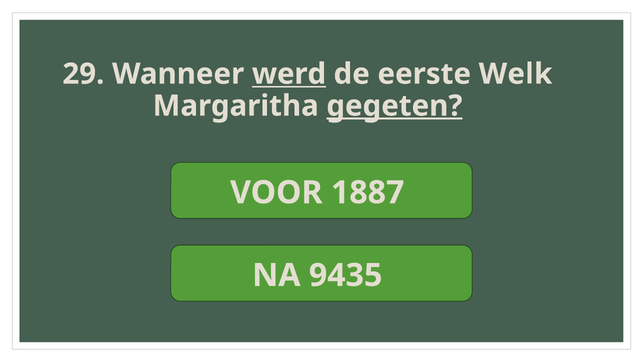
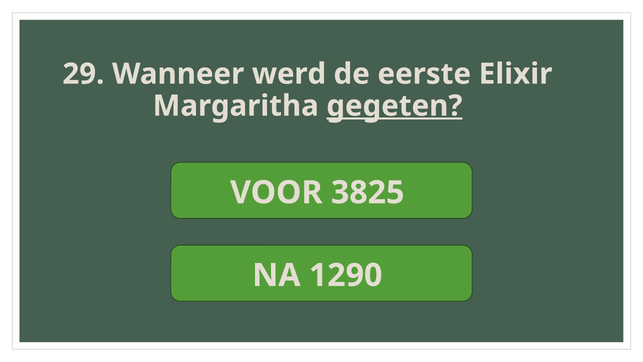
werd underline: present -> none
Welk: Welk -> Elixir
1887: 1887 -> 3825
9435: 9435 -> 1290
